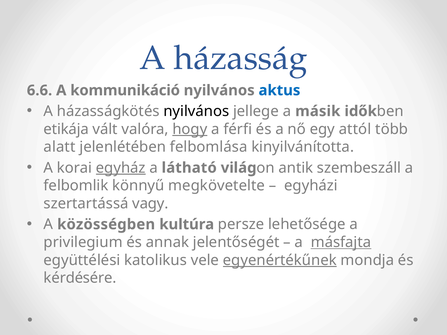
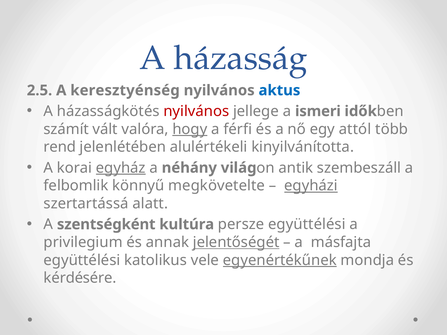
6.6: 6.6 -> 2.5
kommunikáció: kommunikáció -> keresztyénség
nyilvános at (196, 111) colour: black -> red
másik: másik -> ismeri
etikája: etikája -> számít
alatt: alatt -> rend
felbomlása: felbomlása -> alulértékeli
látható: látható -> néhány
egyházi underline: none -> present
vagy: vagy -> alatt
közösségben: közösségben -> szentségként
persze lehetősége: lehetősége -> együttélési
jelentőségét underline: none -> present
másfajta underline: present -> none
